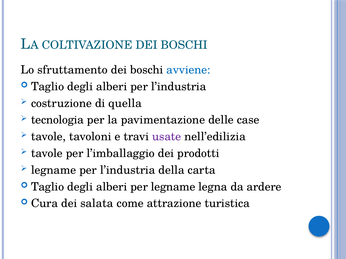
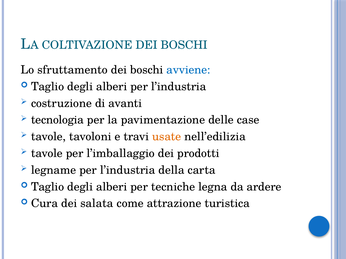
quella: quella -> avanti
usate colour: purple -> orange
per legname: legname -> tecniche
